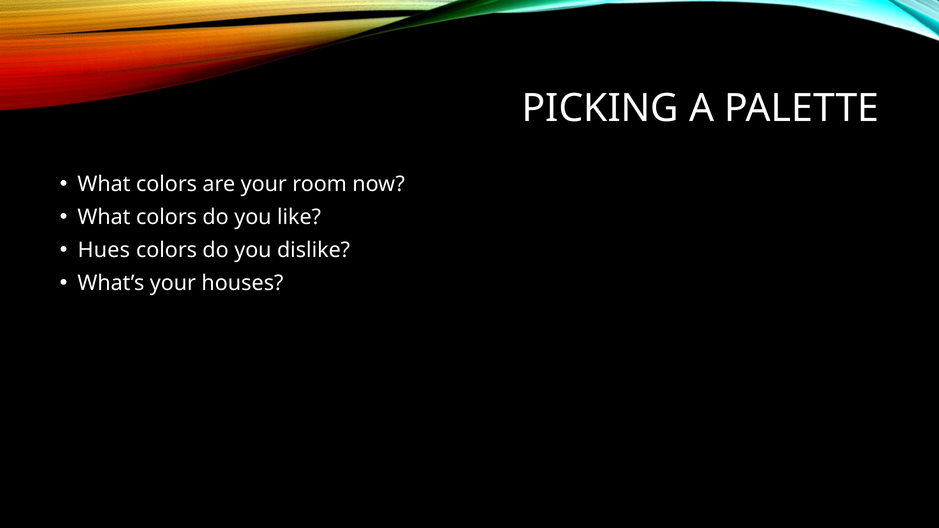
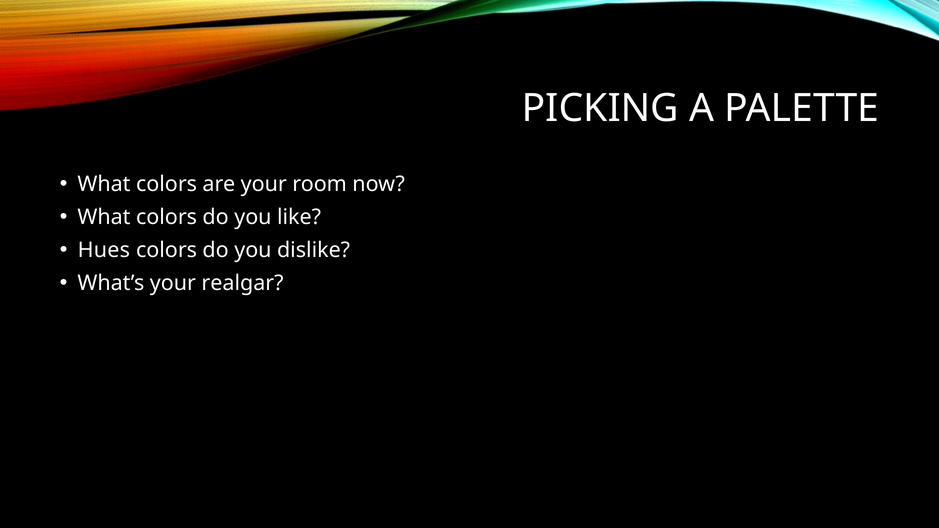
houses: houses -> realgar
